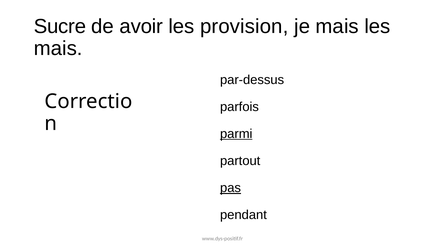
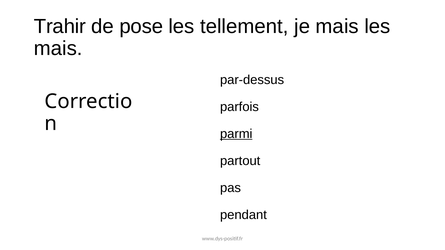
Sucre: Sucre -> Trahir
avoir: avoir -> pose
provision: provision -> tellement
pas underline: present -> none
